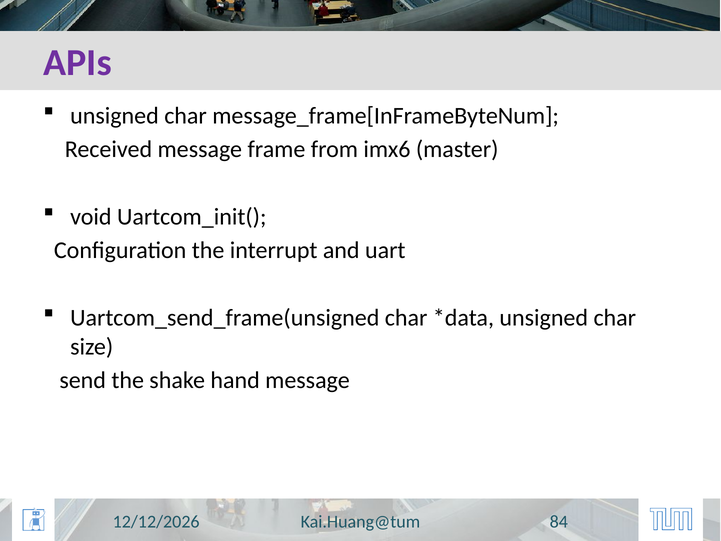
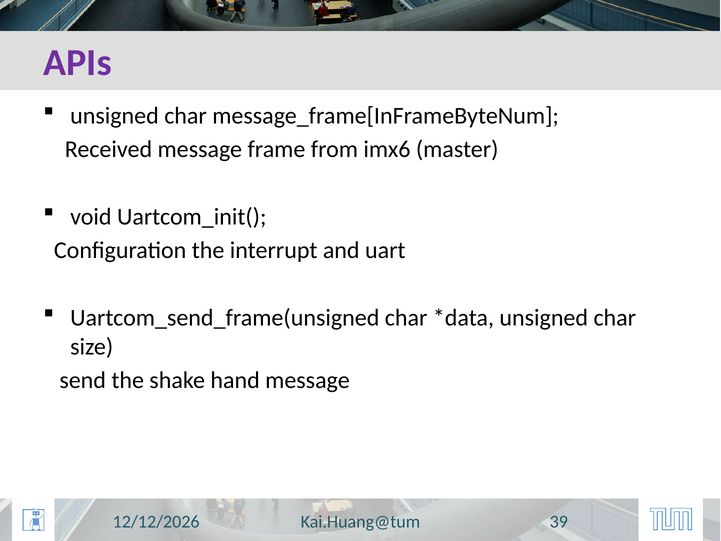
84: 84 -> 39
